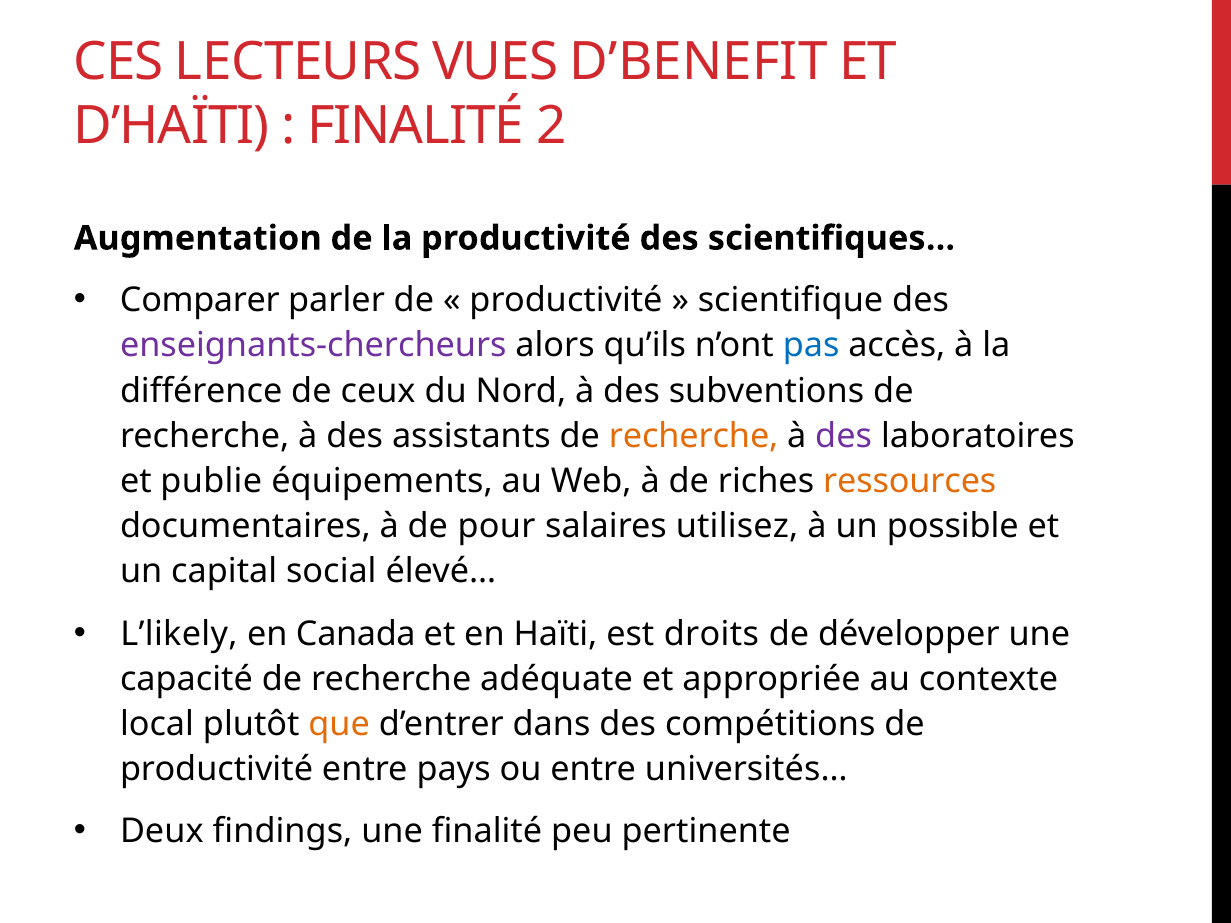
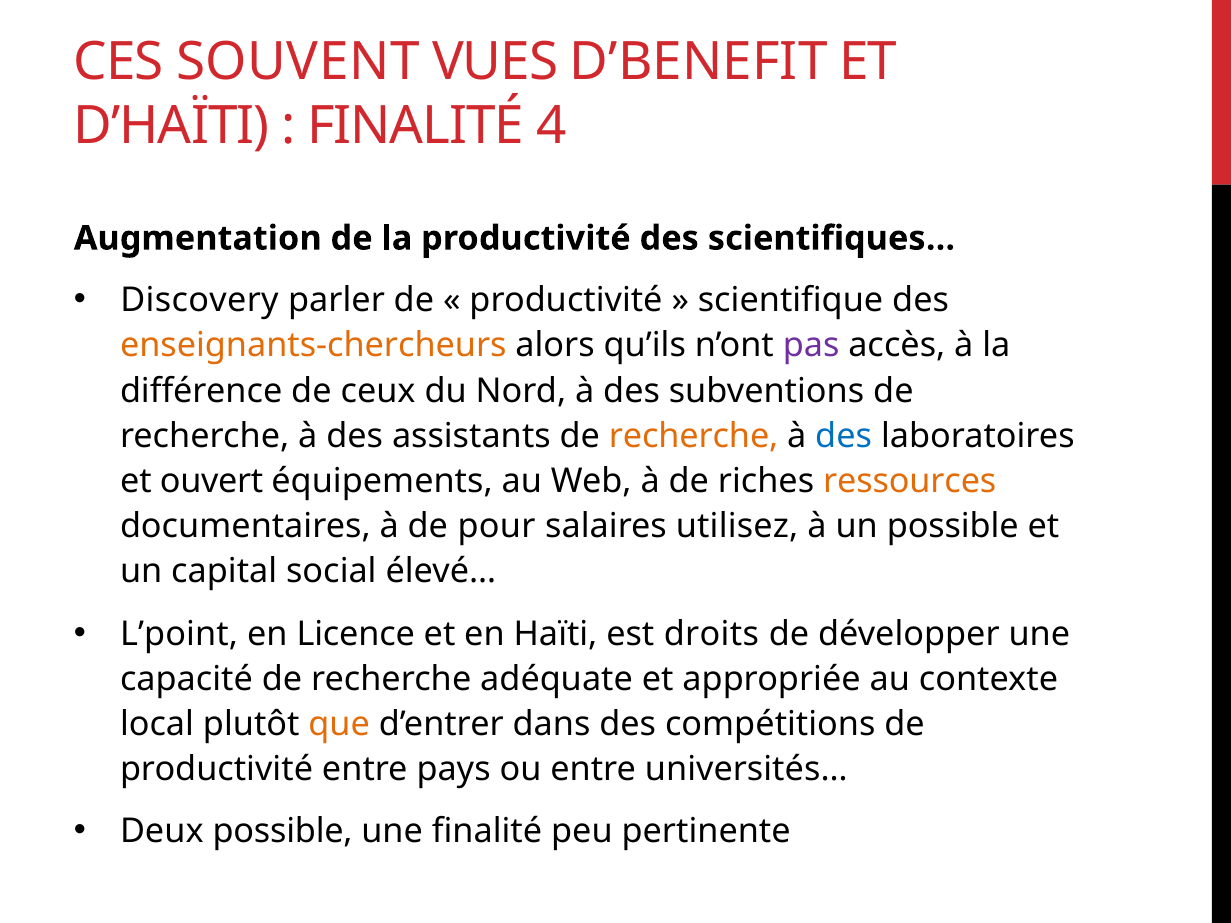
LECTEURS: LECTEURS -> SOUVENT
2: 2 -> 4
Comparer: Comparer -> Discovery
enseignants-chercheurs colour: purple -> orange
pas colour: blue -> purple
des at (844, 436) colour: purple -> blue
publie: publie -> ouvert
L’likely: L’likely -> L’point
Canada: Canada -> Licence
Deux findings: findings -> possible
